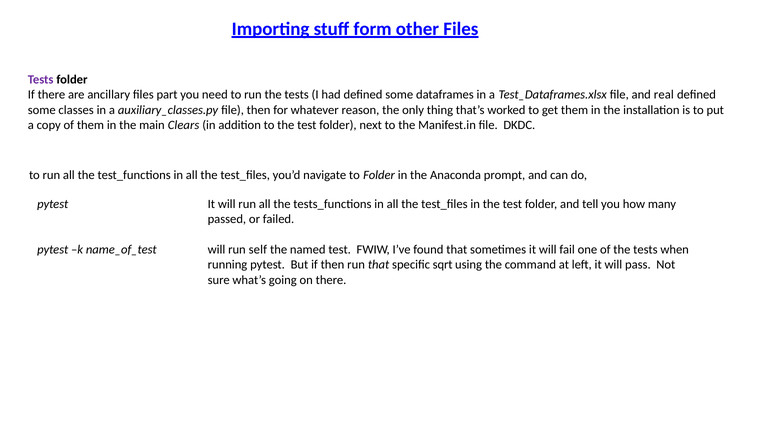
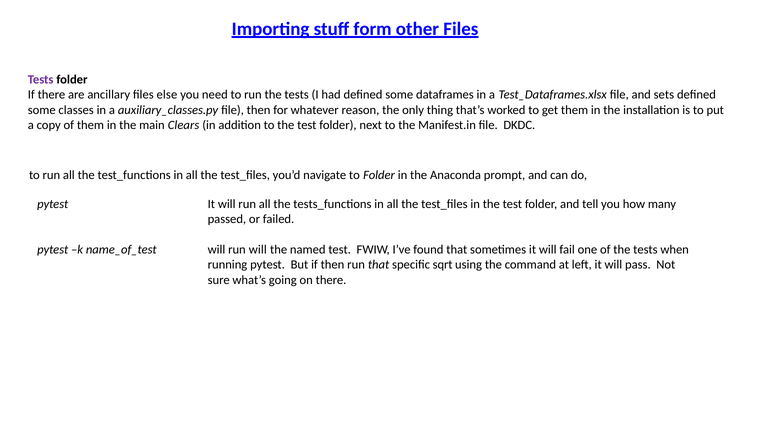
part: part -> else
real: real -> sets
run self: self -> will
